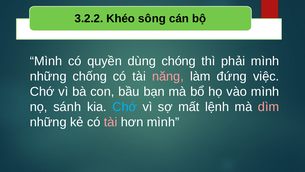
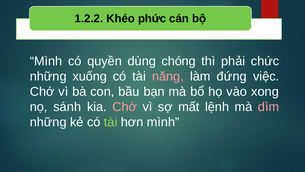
3.2.2: 3.2.2 -> 1.2.2
sông: sông -> phức
phải mình: mình -> chức
chống: chống -> xuống
vào mình: mình -> xong
Chớ at (125, 107) colour: light blue -> pink
tài at (111, 122) colour: pink -> light green
